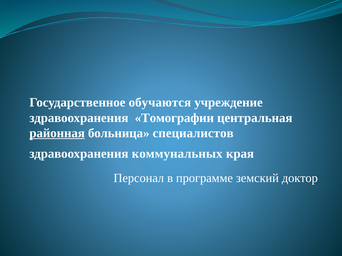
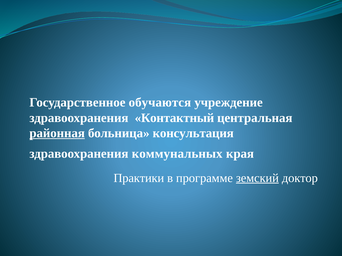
Томографии: Томографии -> Контактный
специалистов: специалистов -> консультация
Персонал: Персонал -> Практики
земский underline: none -> present
